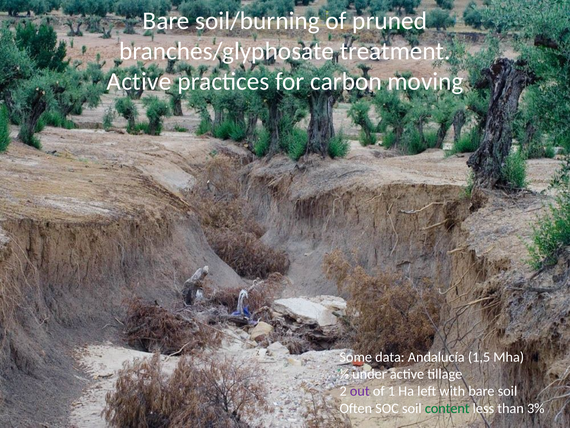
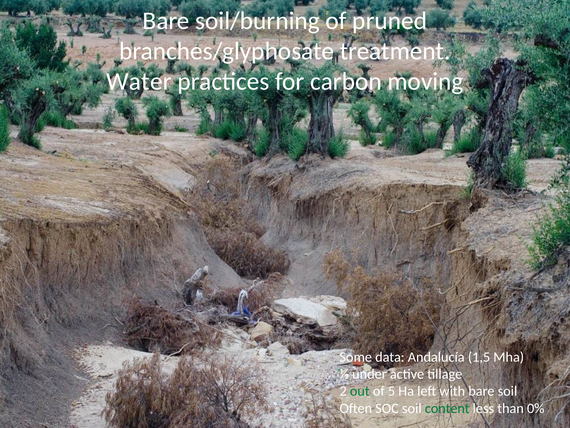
Active at (139, 81): Active -> Water
out colour: purple -> green
1: 1 -> 5
3%: 3% -> 0%
